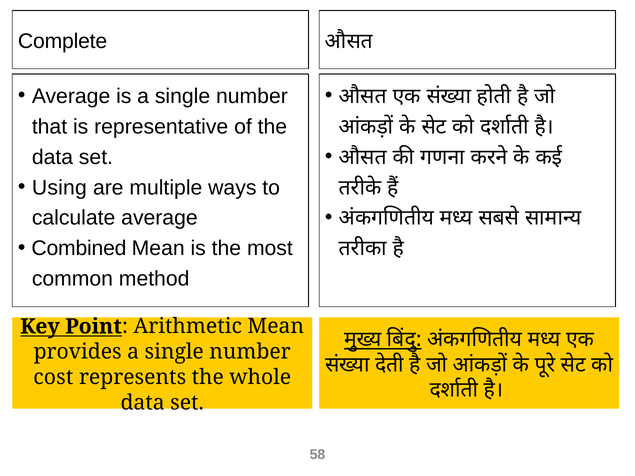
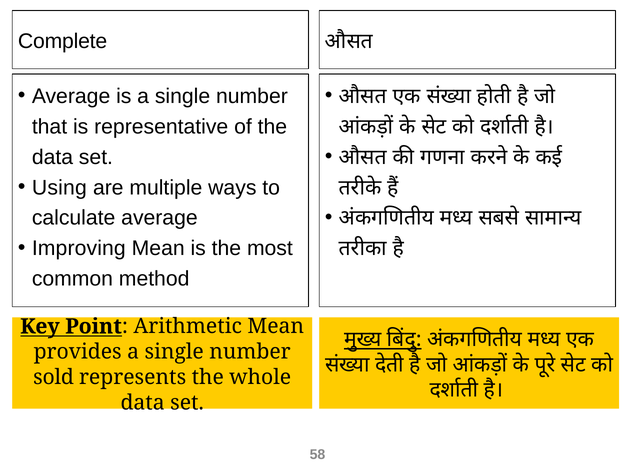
Combined: Combined -> Improving
cost: cost -> sold
